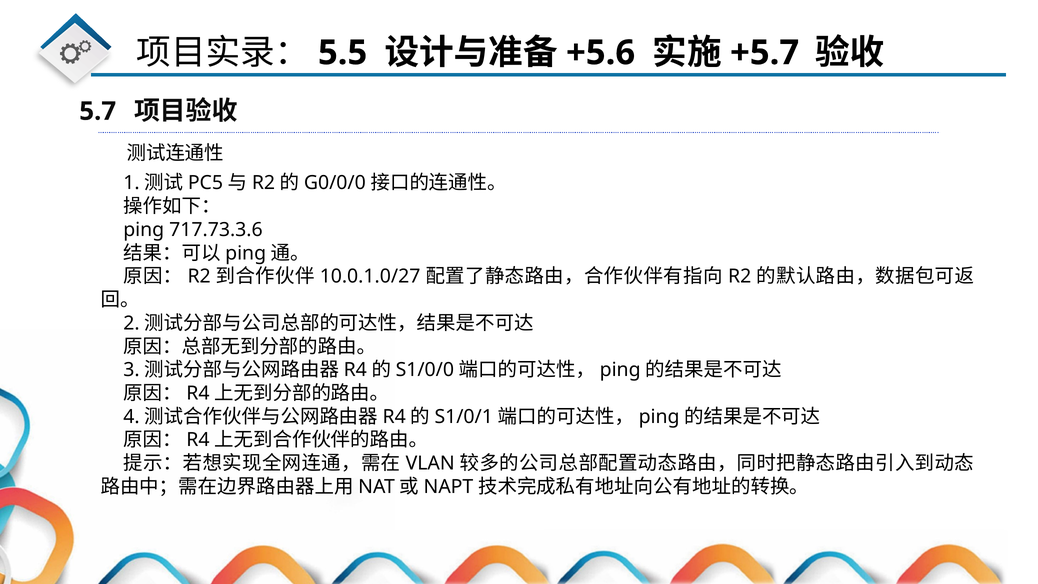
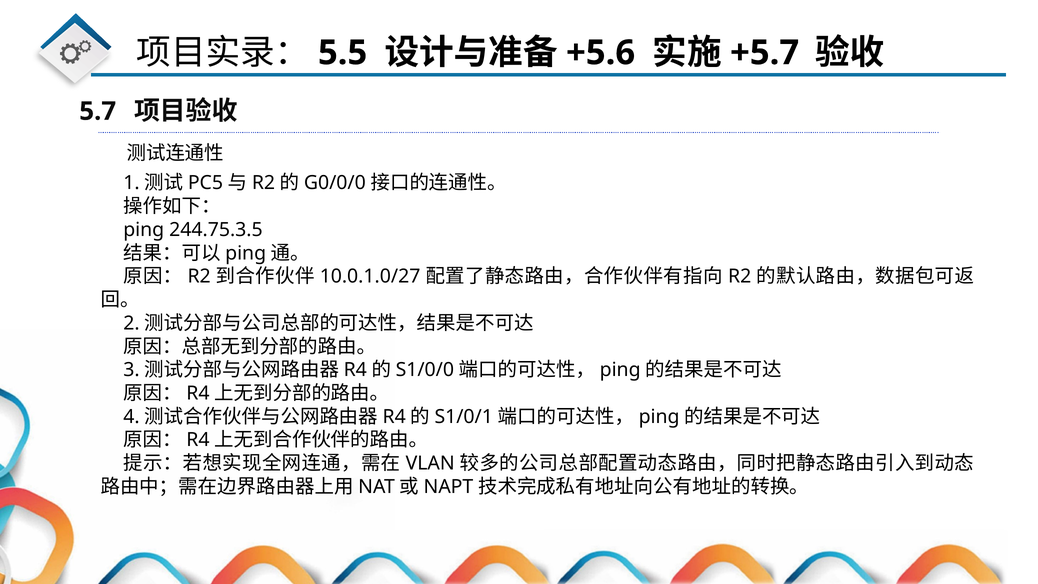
717.73.3.6: 717.73.3.6 -> 244.75.3.5
